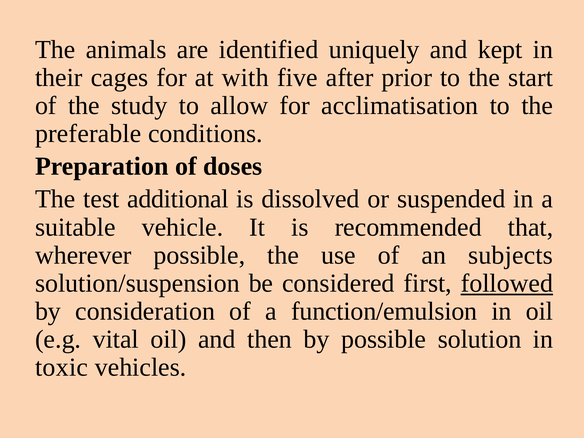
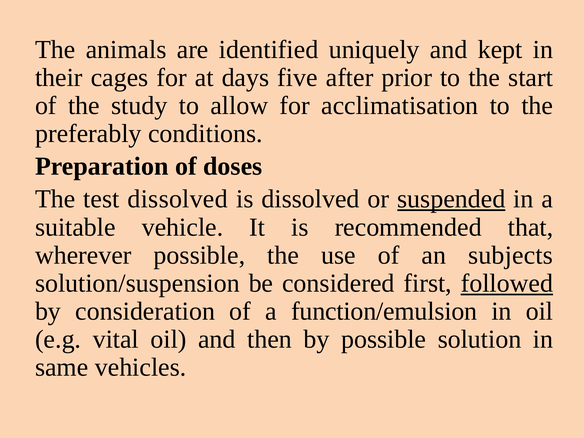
with: with -> days
preferable: preferable -> preferably
test additional: additional -> dissolved
suspended underline: none -> present
toxic: toxic -> same
